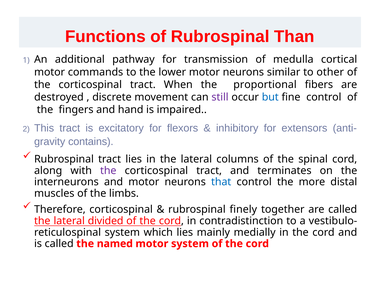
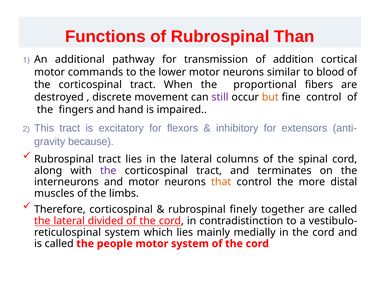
medulla: medulla -> addition
other: other -> blood
but colour: blue -> orange
contains: contains -> because
that colour: blue -> orange
named: named -> people
